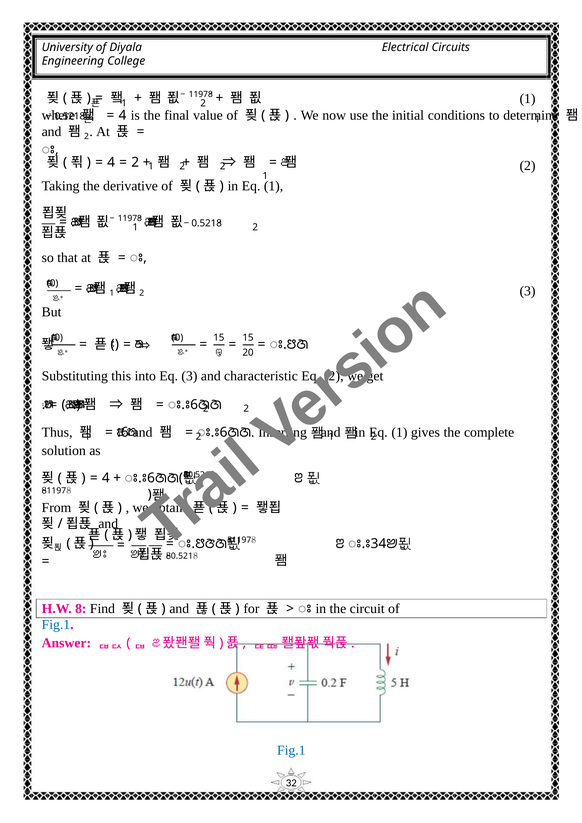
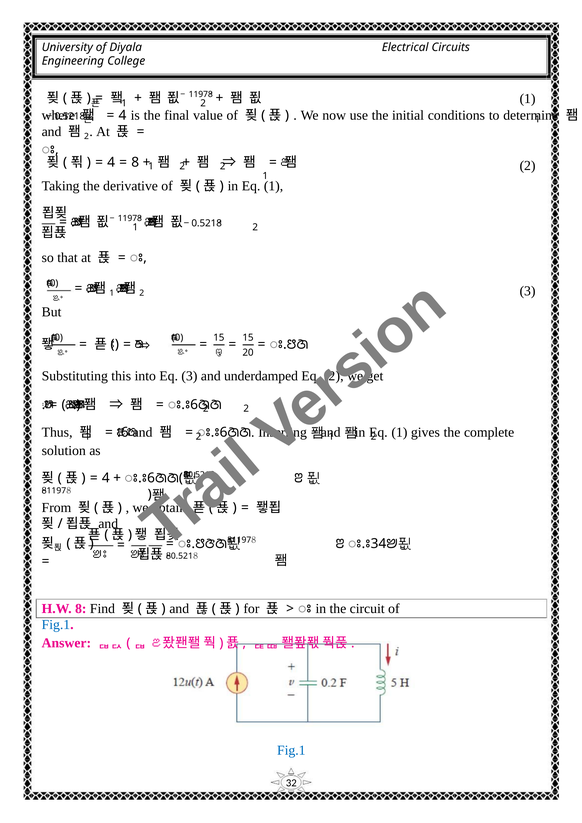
2 at (135, 162): 2 -> 8
characteristic: characteristic -> underdamped
